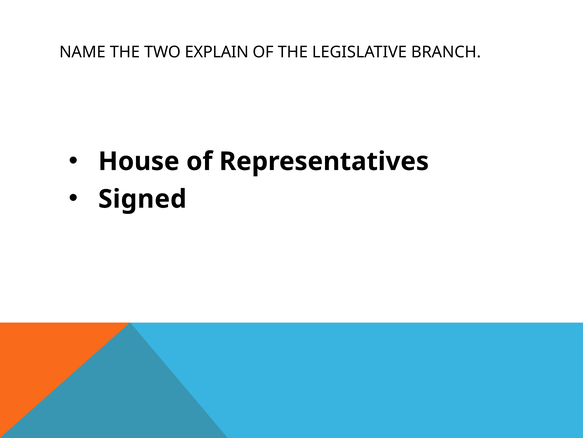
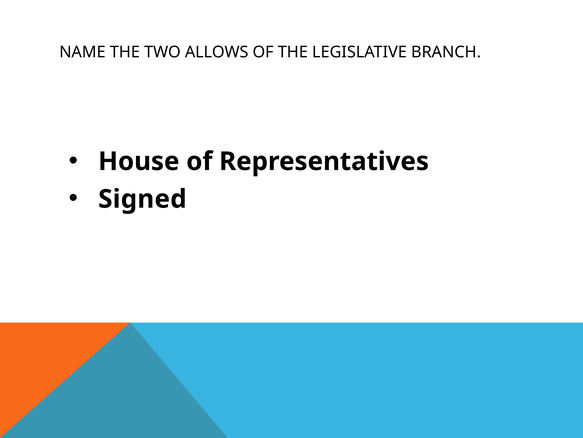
EXPLAIN: EXPLAIN -> ALLOWS
